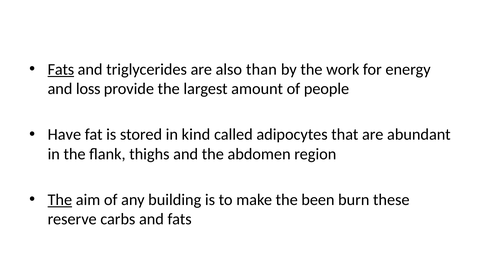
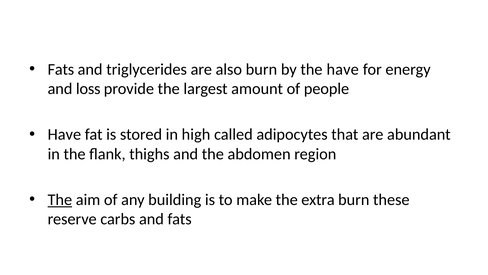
Fats at (61, 69) underline: present -> none
also than: than -> burn
the work: work -> have
kind: kind -> high
been: been -> extra
